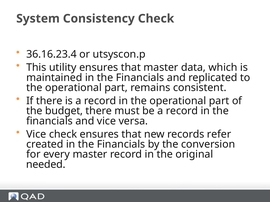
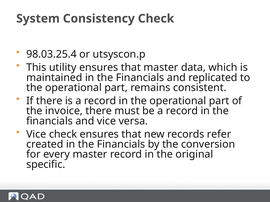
36.16.23.4: 36.16.23.4 -> 98.03.25.4
budget: budget -> invoice
needed: needed -> specific
